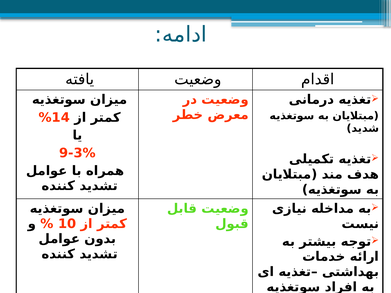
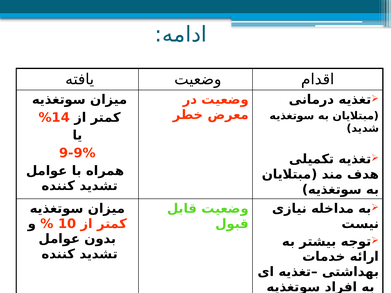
9-3%: 9-3% -> 9-9%
